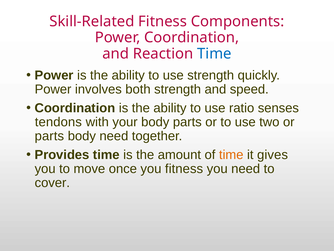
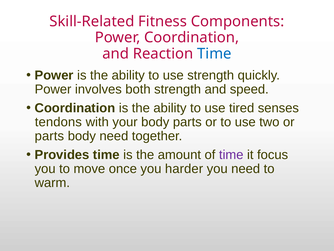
ratio: ratio -> tired
time at (231, 155) colour: orange -> purple
gives: gives -> focus
you fitness: fitness -> harder
cover: cover -> warm
